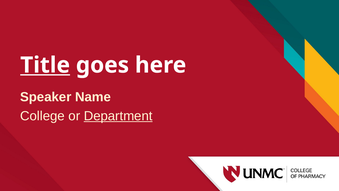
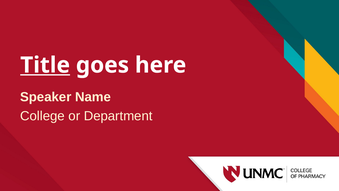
Department underline: present -> none
